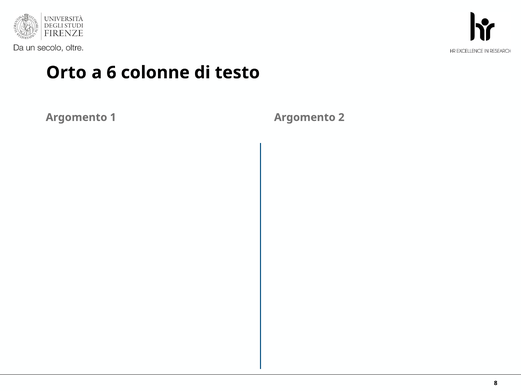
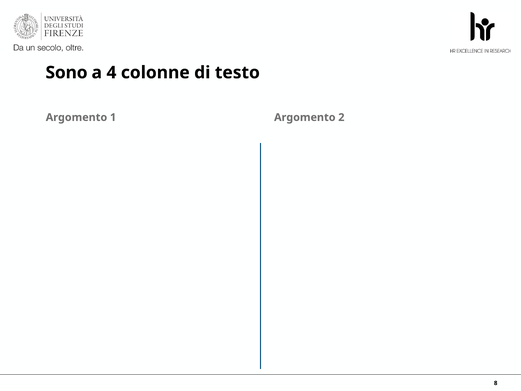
Orto: Orto -> Sono
6: 6 -> 4
